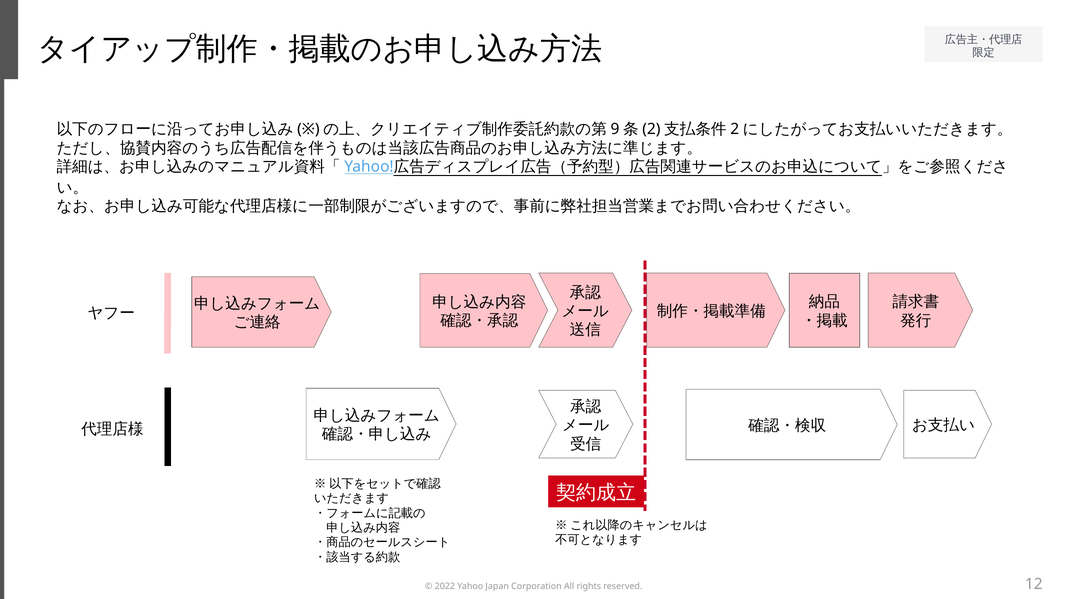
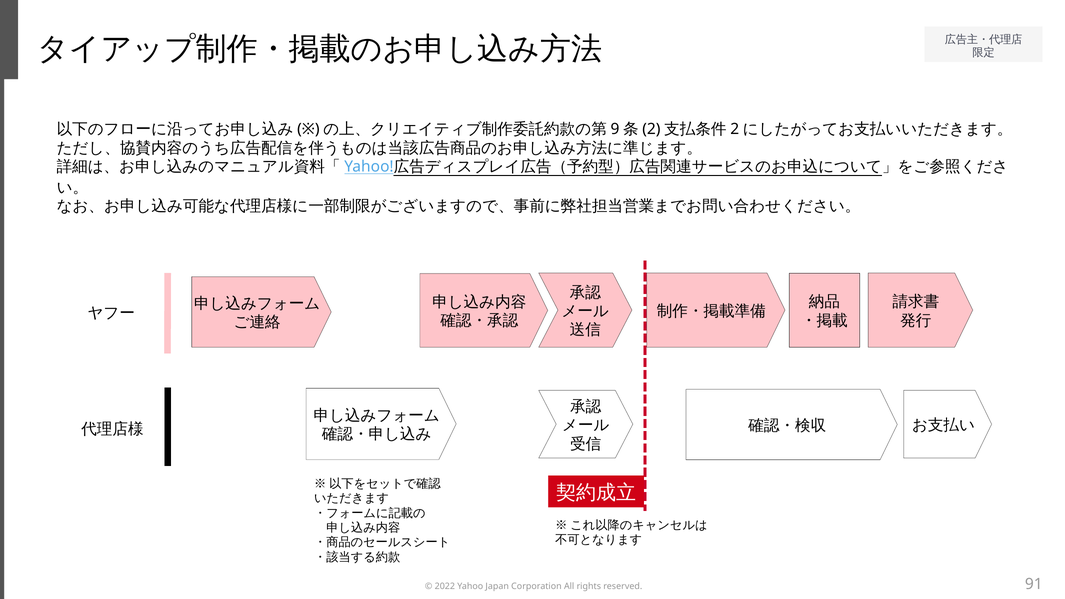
12: 12 -> 91
